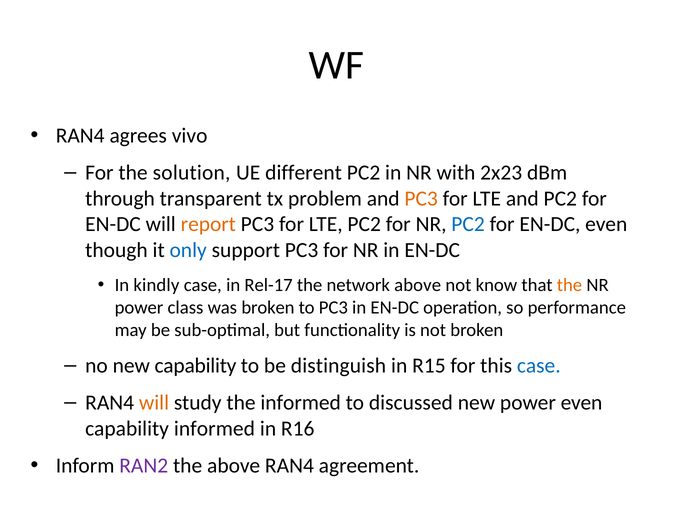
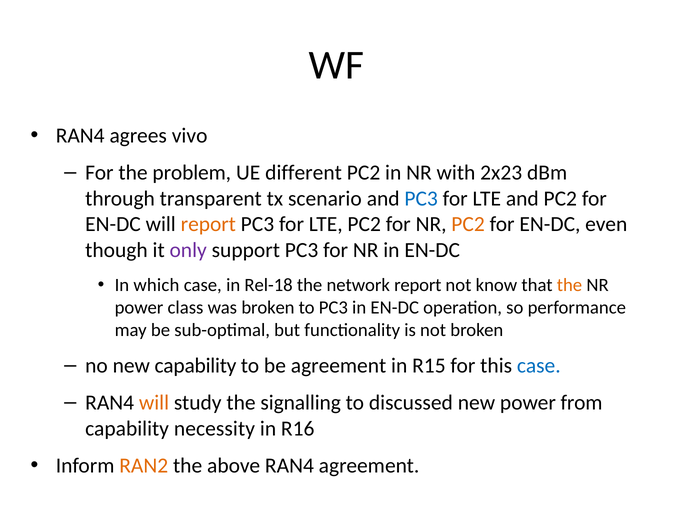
solution: solution -> problem
problem: problem -> scenario
PC3 at (421, 198) colour: orange -> blue
PC2 at (468, 224) colour: blue -> orange
only colour: blue -> purple
kindly: kindly -> which
Rel-17: Rel-17 -> Rel-18
network above: above -> report
be distinguish: distinguish -> agreement
the informed: informed -> signalling
power even: even -> from
capability informed: informed -> necessity
RAN2 colour: purple -> orange
